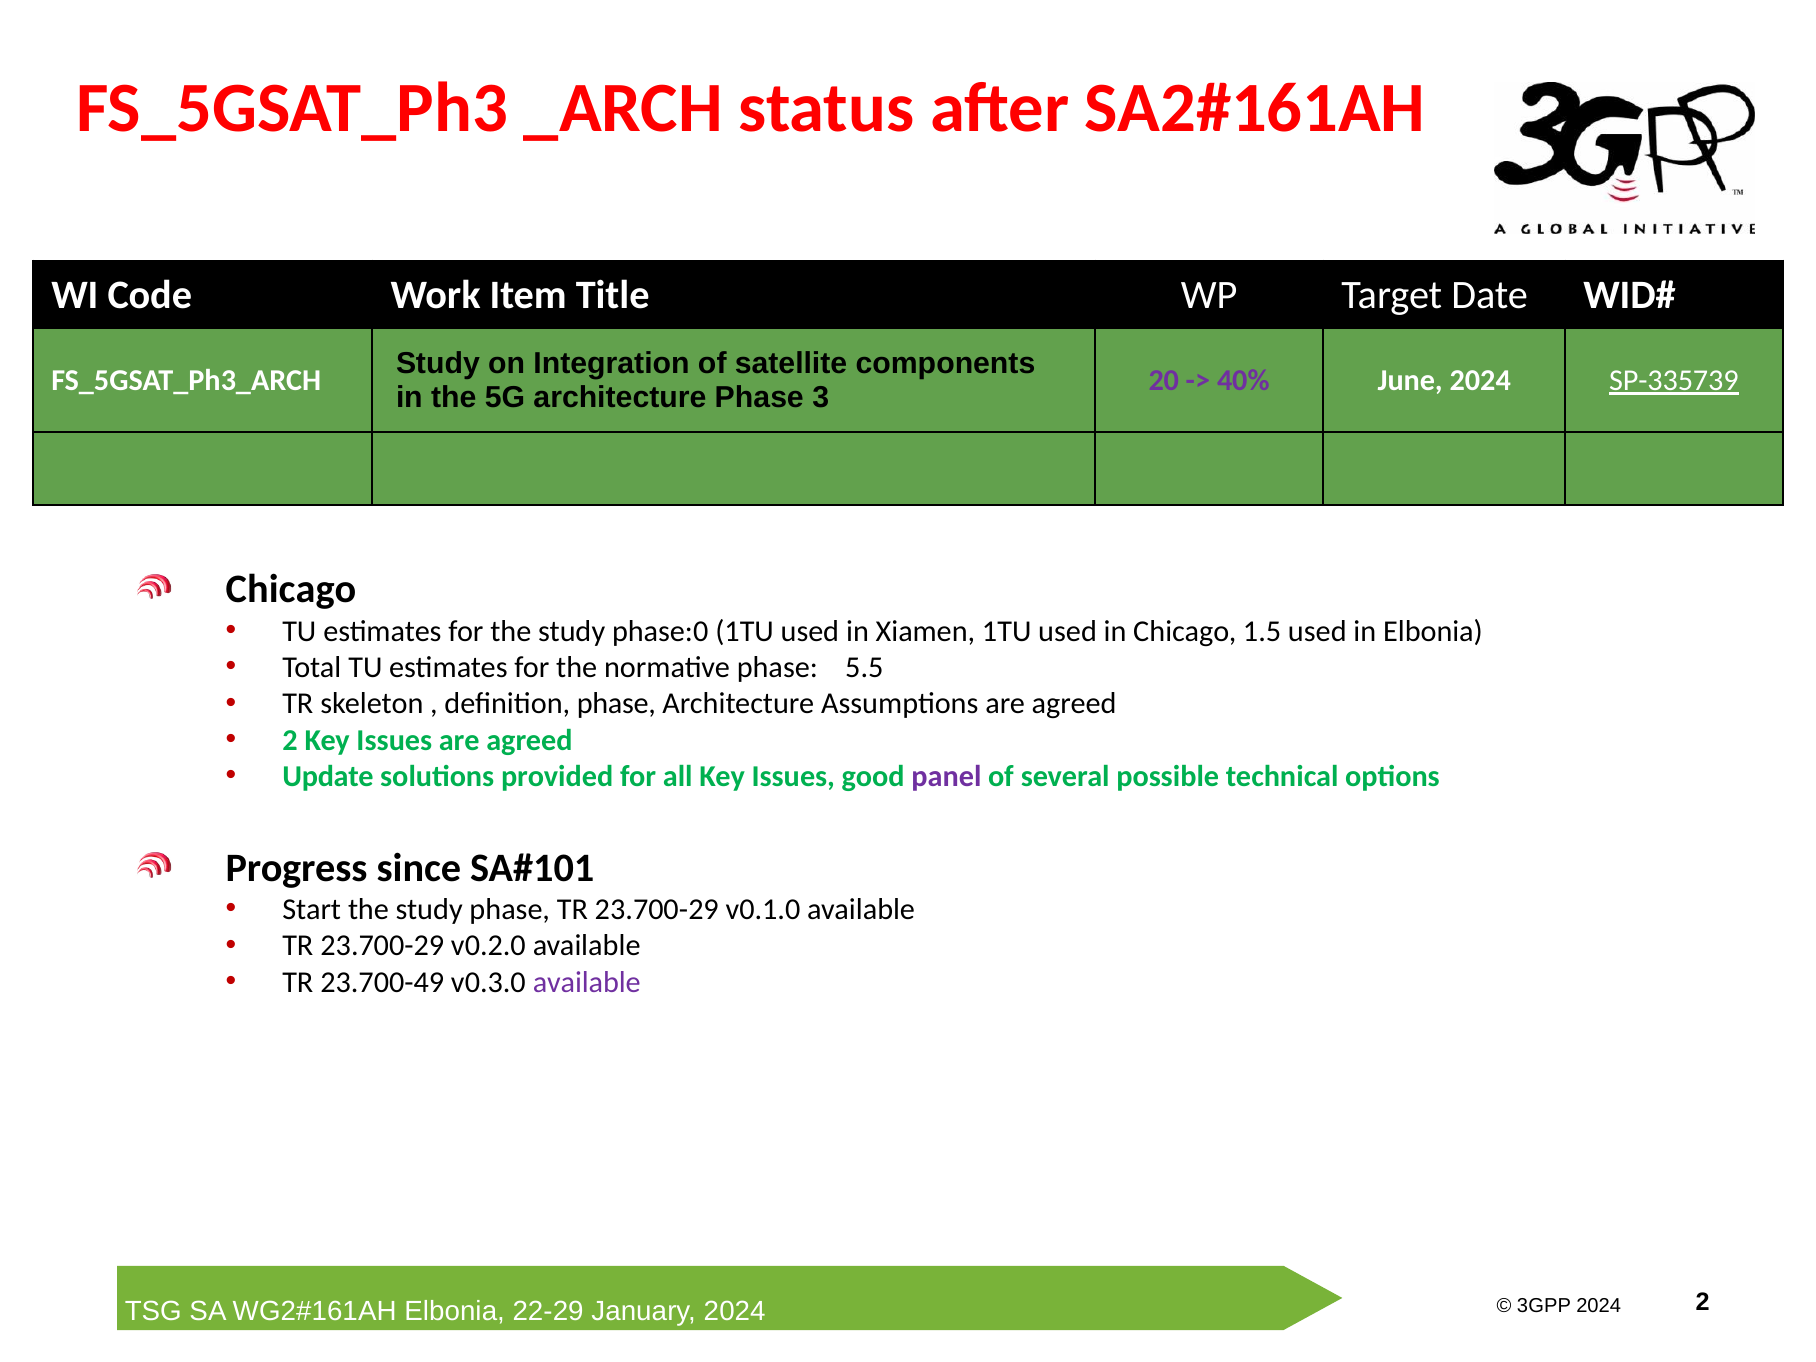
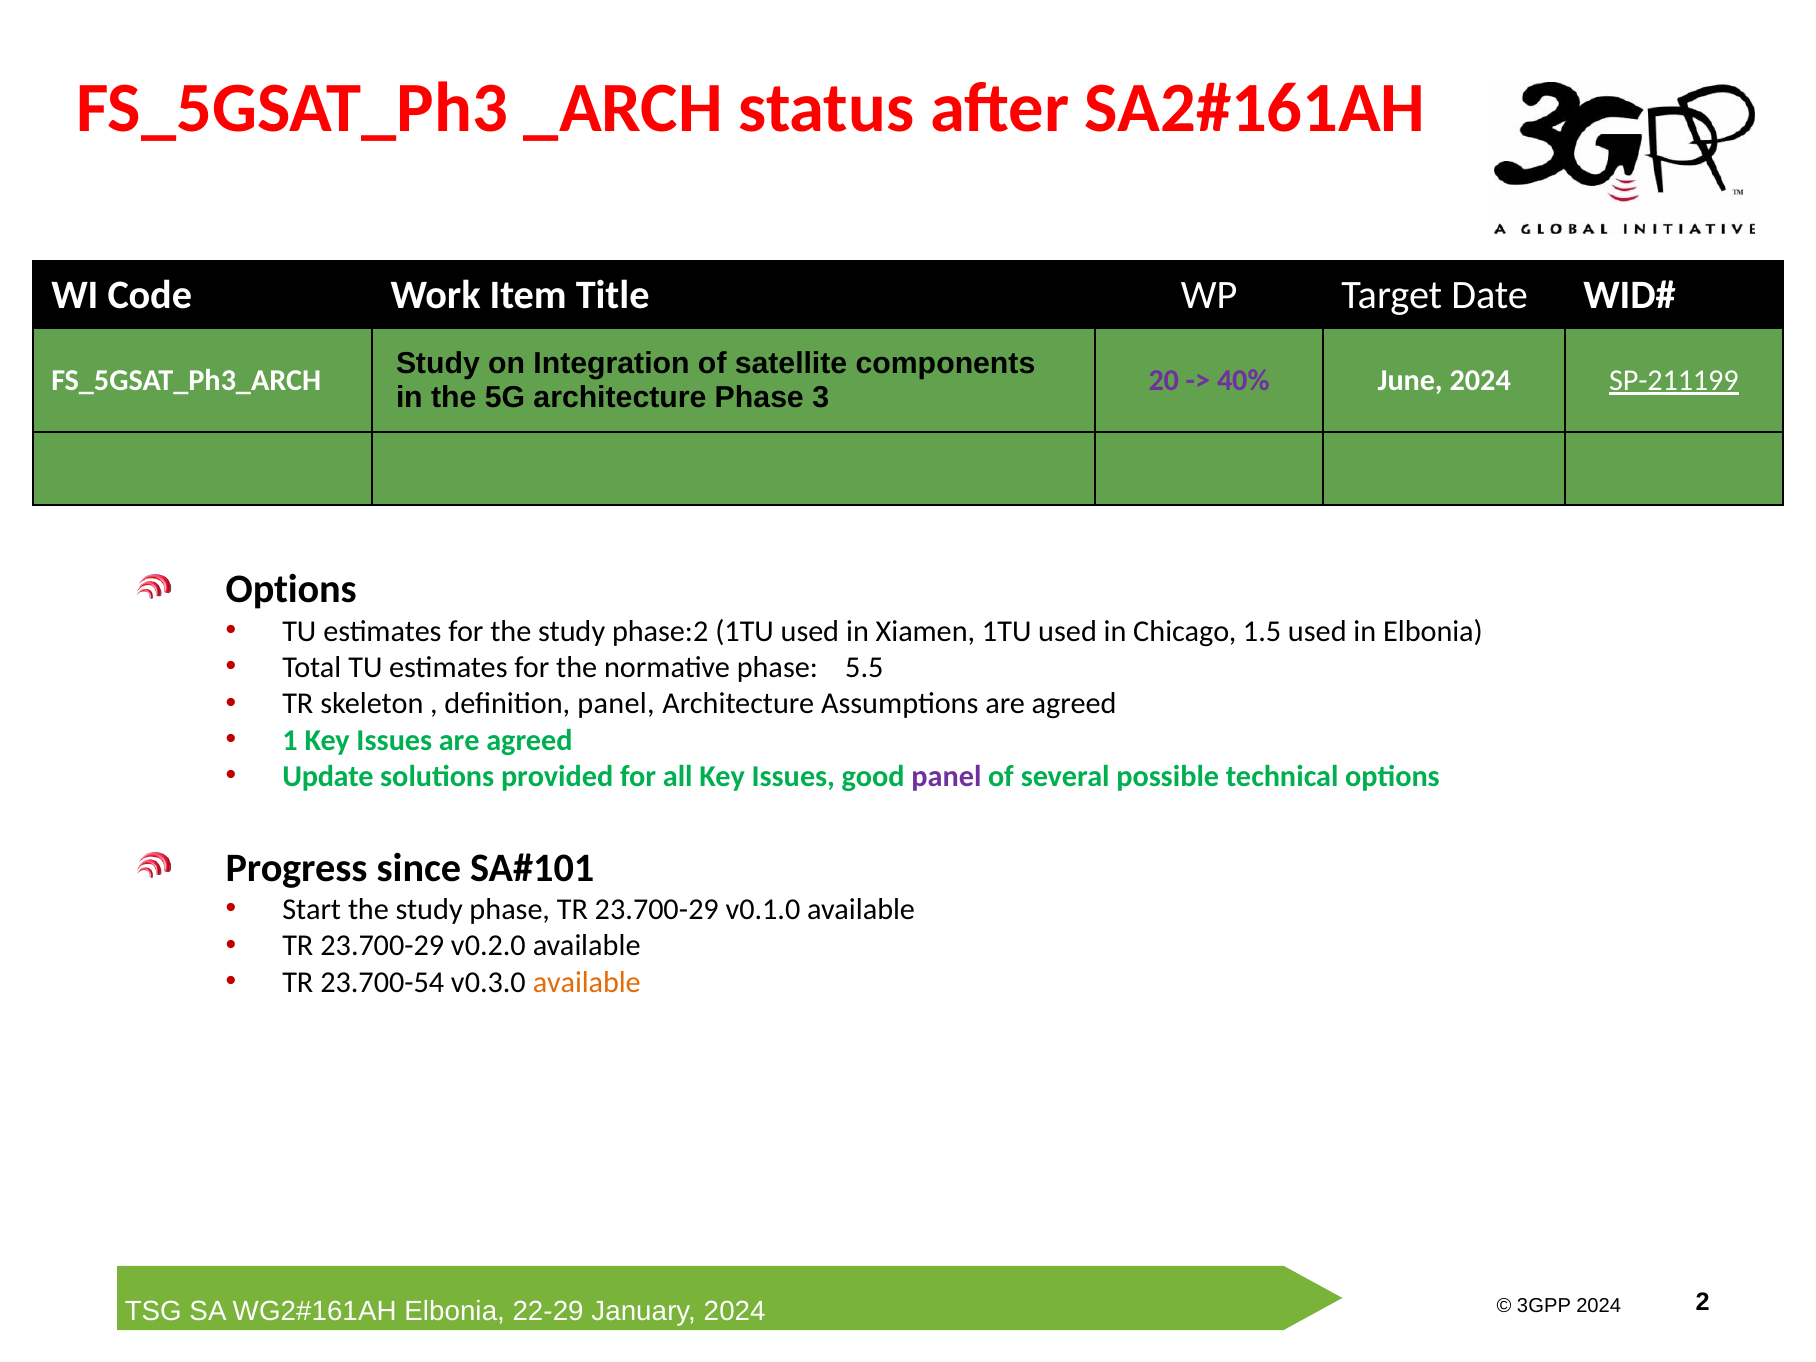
SP-335739: SP-335739 -> SP-211199
Chicago at (291, 590): Chicago -> Options
phase:0: phase:0 -> phase:2
definition phase: phase -> panel
2 at (290, 740): 2 -> 1
23.700-49: 23.700-49 -> 23.700-54
available at (587, 982) colour: purple -> orange
